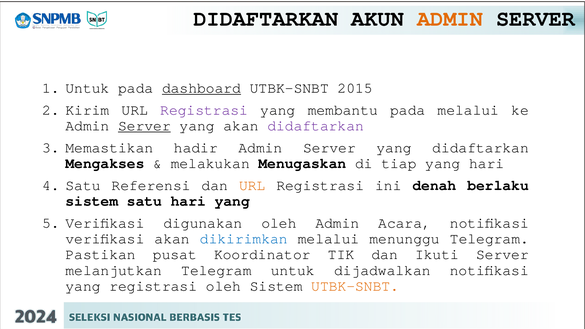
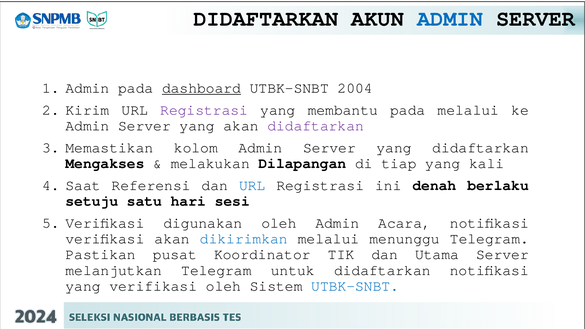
ADMIN at (450, 18) colour: orange -> blue
Untuk at (87, 88): Untuk -> Admin
2015: 2015 -> 2004
Server at (144, 126) underline: present -> none
hadir: hadir -> kolom
Menugaskan: Menugaskan -> Dilapangan
yang hari: hari -> kali
Satu at (83, 185): Satu -> Saat
URL at (252, 185) colour: orange -> blue
sistem at (92, 201): sistem -> setuju
hari yang: yang -> sesi
Ikuti: Ikuti -> Utama
untuk dijadwalkan: dijadwalkan -> didaftarkan
yang registrasi: registrasi -> verifikasi
UTBK-SNBT at (355, 286) colour: orange -> blue
